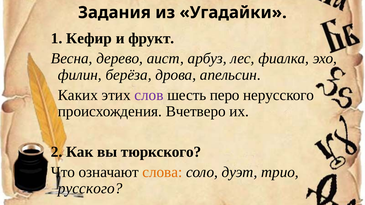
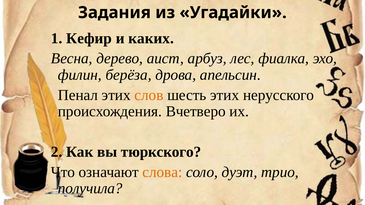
фрукт: фрукт -> каких
Каких: Каких -> Пенал
слов colour: purple -> orange
шесть перо: перо -> этих
русского: русского -> получила
